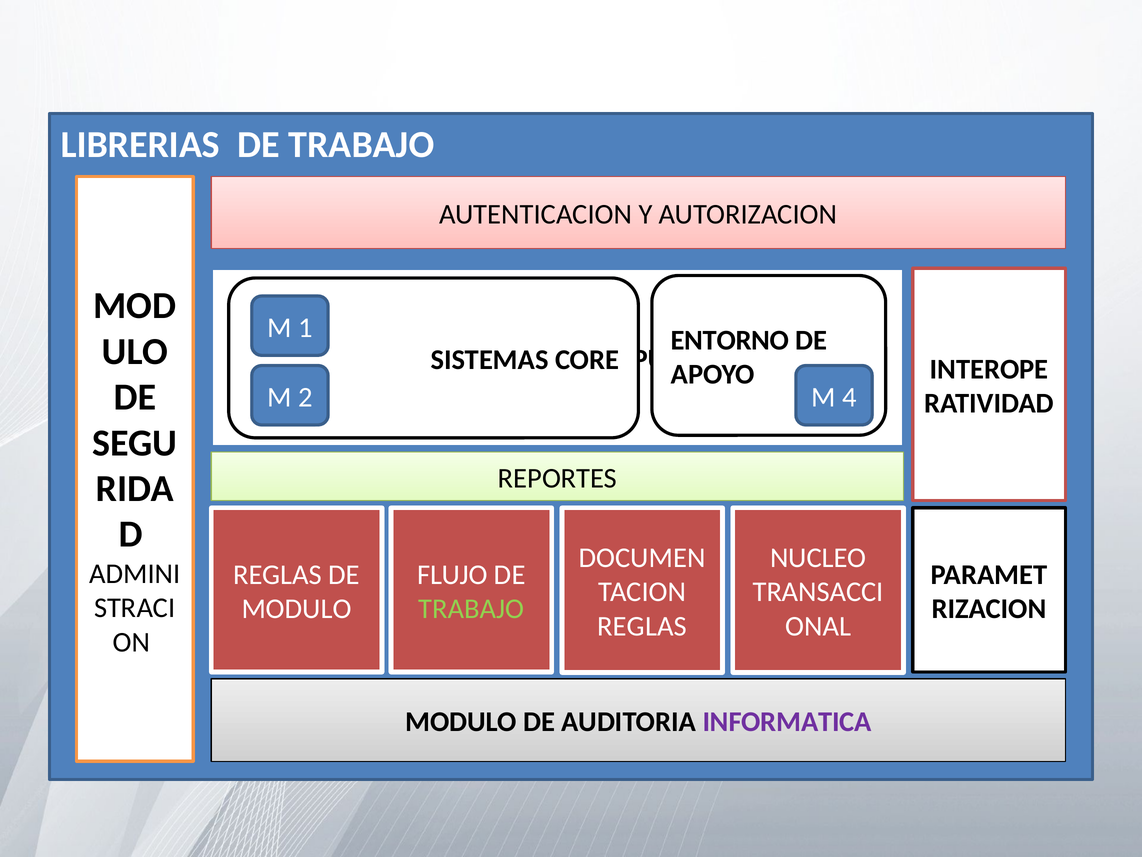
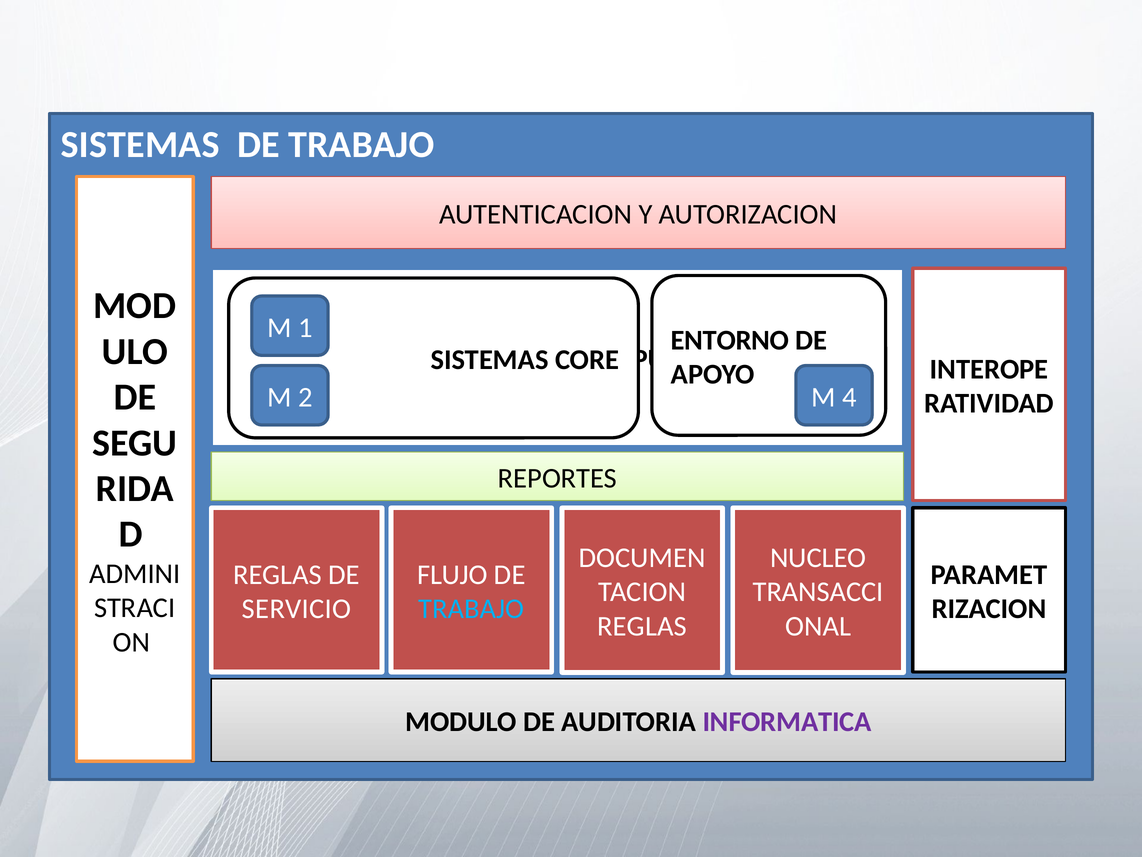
LIBRERIAS at (140, 145): LIBRERIAS -> SISTEMAS
MODULO at (297, 609): MODULO -> SERVICIO
TRABAJO at (471, 609) colour: light green -> light blue
